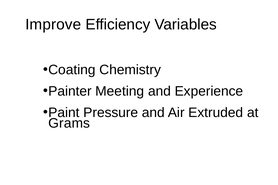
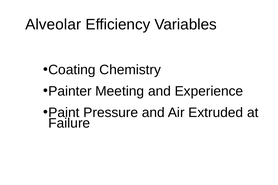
Improve: Improve -> Alveolar
Grams: Grams -> Failure
